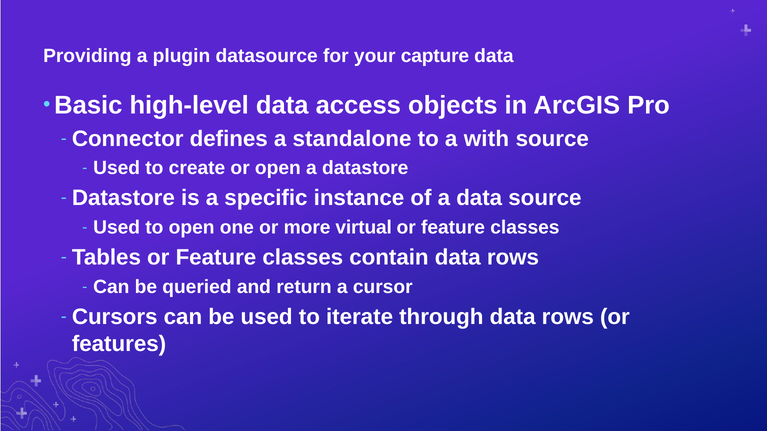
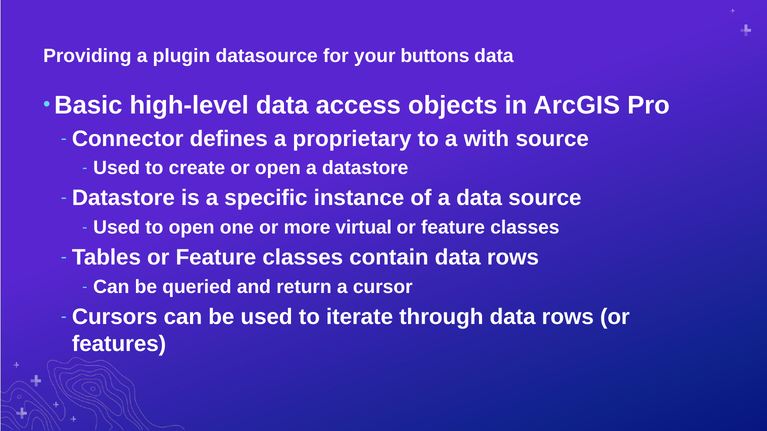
capture: capture -> buttons
standalone: standalone -> proprietary
